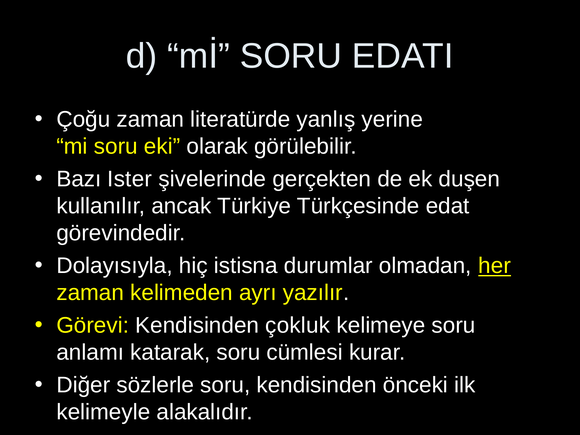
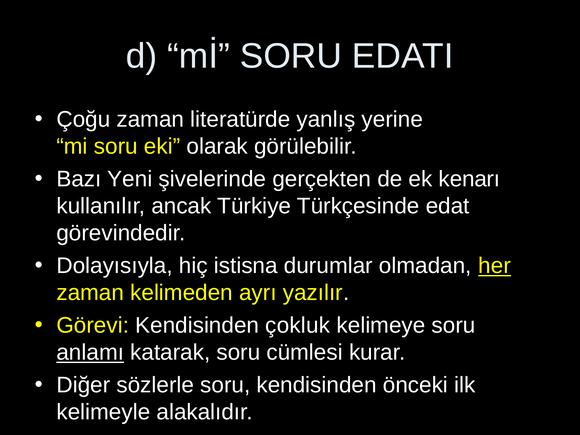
Ister: Ister -> Yeni
duşen: duşen -> kenarı
anlamı underline: none -> present
